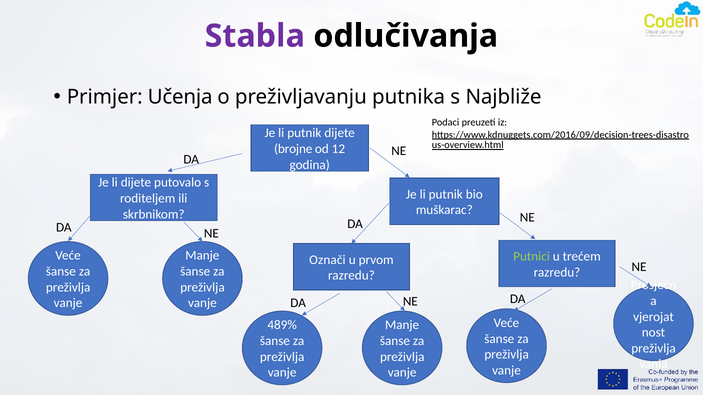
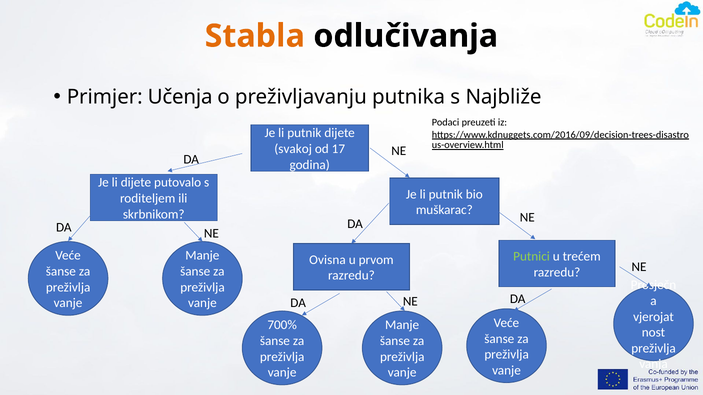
Stabla colour: purple -> orange
brojne: brojne -> svakoj
12: 12 -> 17
Označi: Označi -> Ovisna
489%: 489% -> 700%
